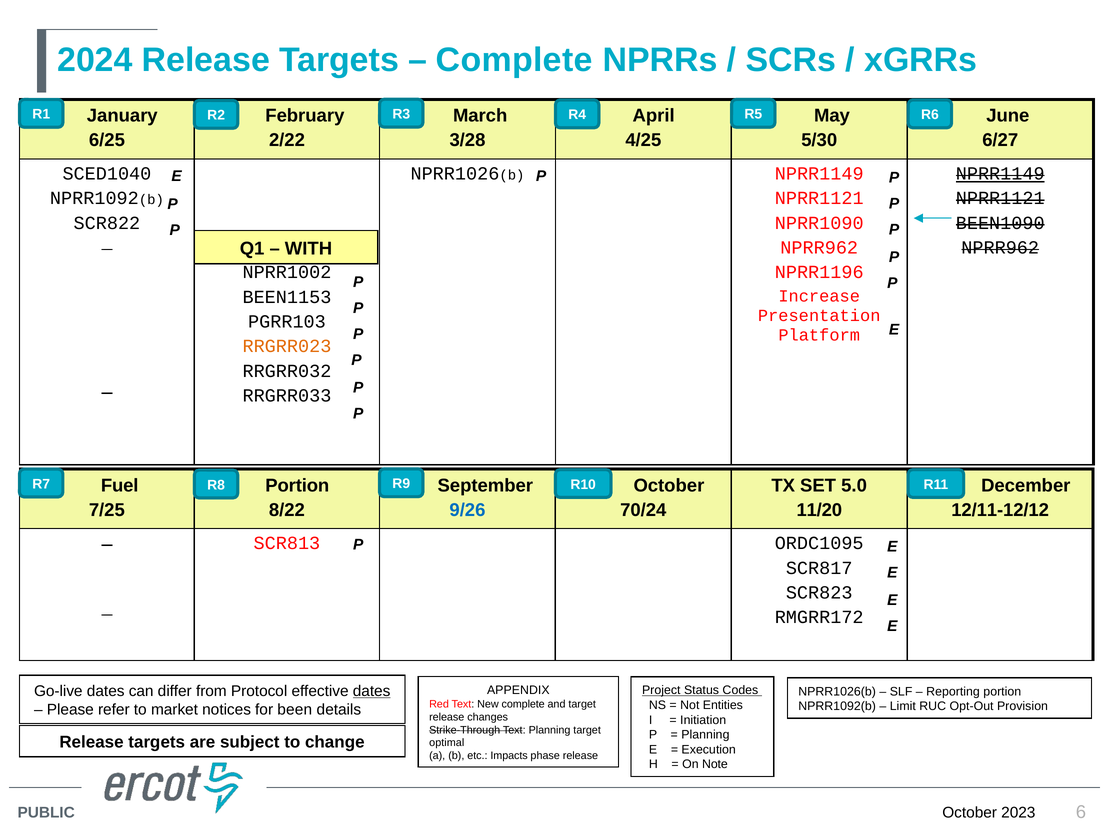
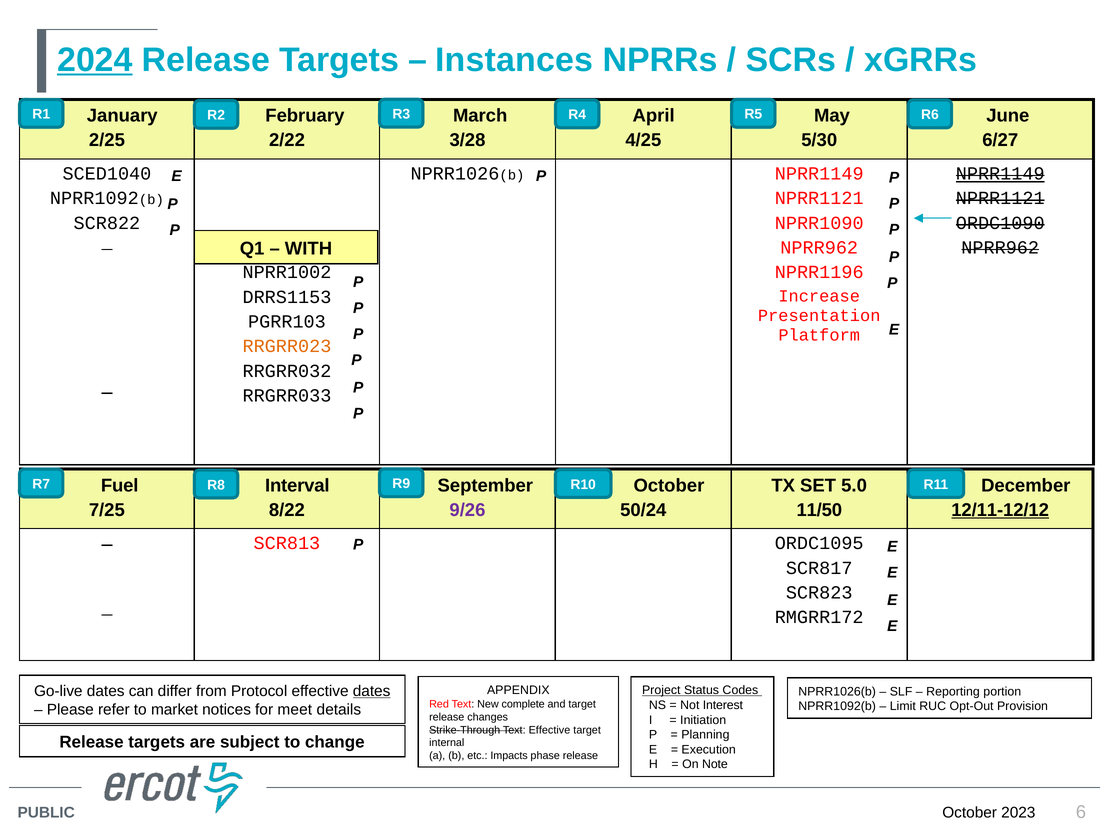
2024 underline: none -> present
Complete at (514, 60): Complete -> Instances
6/25: 6/25 -> 2/25
BEEN1090: BEEN1090 -> ORDC1090
BEEN1153: BEEN1153 -> DRRS1153
Portion at (297, 485): Portion -> Interval
9/26 colour: blue -> purple
70/24: 70/24 -> 50/24
11/20: 11/20 -> 11/50
12/11-12/12 underline: none -> present
Entities: Entities -> Interest
been: been -> meet
Text Planning: Planning -> Effective
optimal: optimal -> internal
